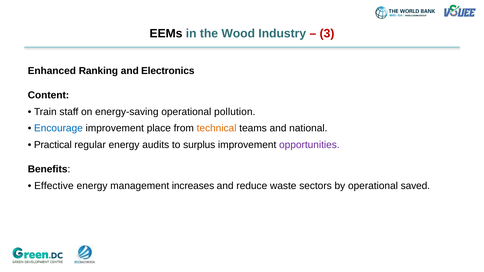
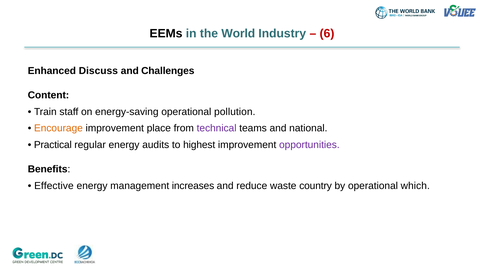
Wood: Wood -> World
3: 3 -> 6
Ranking: Ranking -> Discuss
Electronics: Electronics -> Challenges
Encourage colour: blue -> orange
technical colour: orange -> purple
surplus: surplus -> highest
sectors: sectors -> country
saved: saved -> which
